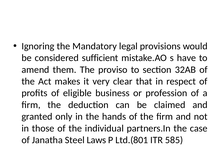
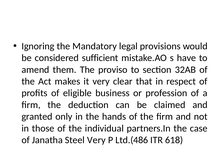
Steel Laws: Laws -> Very
Ltd.(801: Ltd.(801 -> Ltd.(486
585: 585 -> 618
